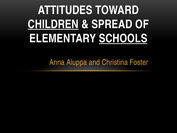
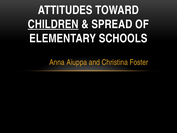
SCHOOLS underline: present -> none
